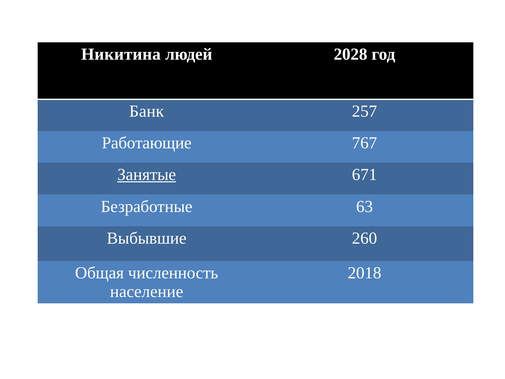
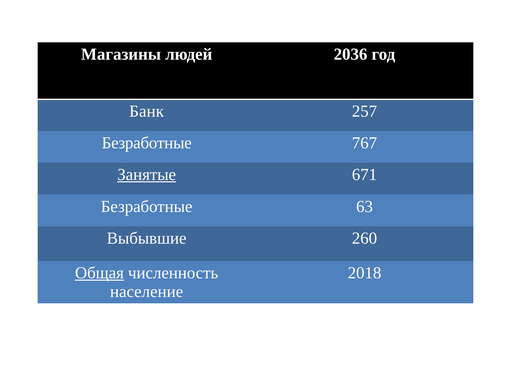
Никитина: Никитина -> Магазины
2028: 2028 -> 2036
Работающие at (147, 143): Работающие -> Безработные
Общая underline: none -> present
